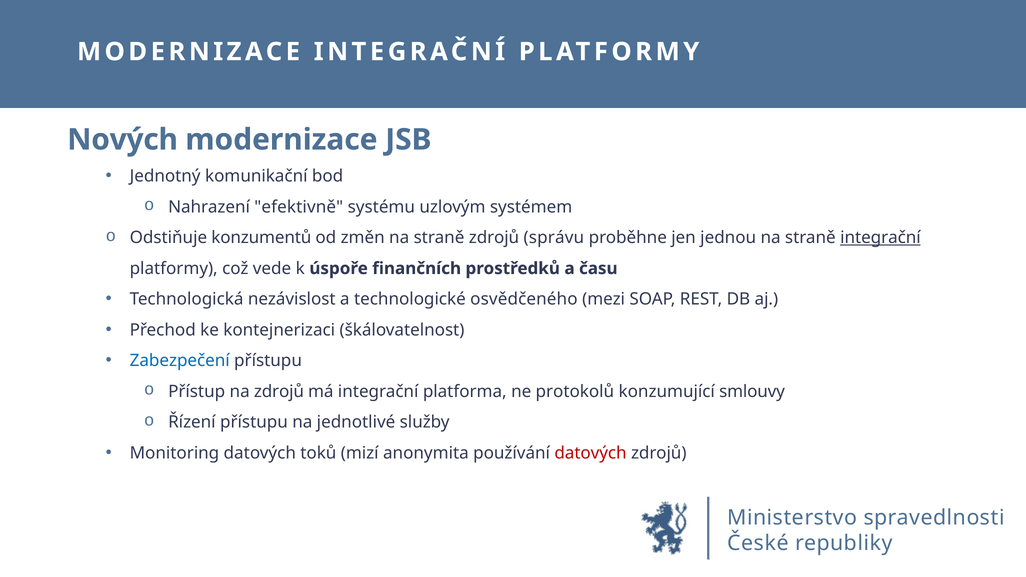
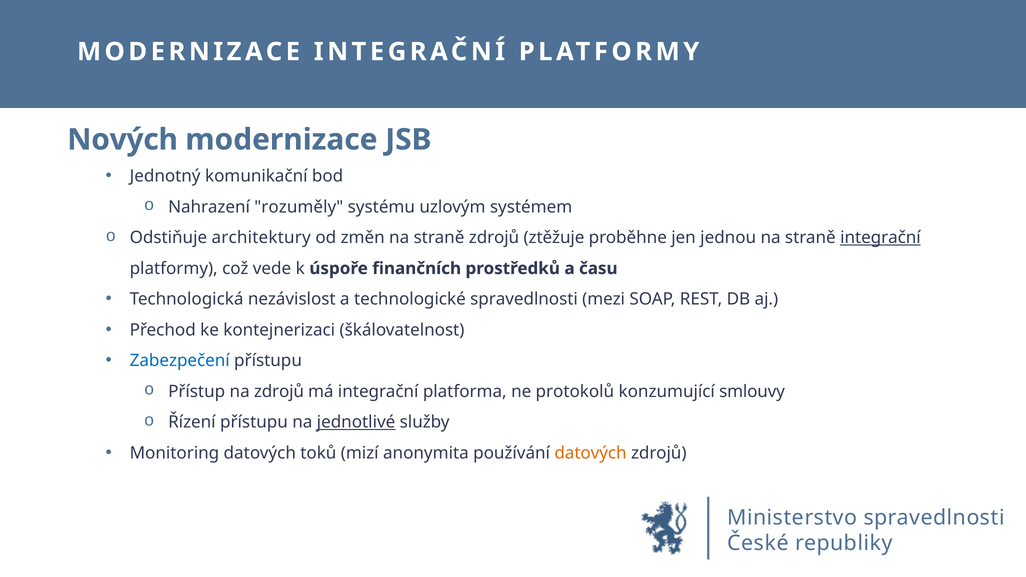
efektivně: efektivně -> rozuměly
konzumentů: konzumentů -> architektury
správu: správu -> ztěžuje
technologické osvědčeného: osvědčeného -> spravedlnosti
jednotlivé underline: none -> present
datových at (591, 453) colour: red -> orange
